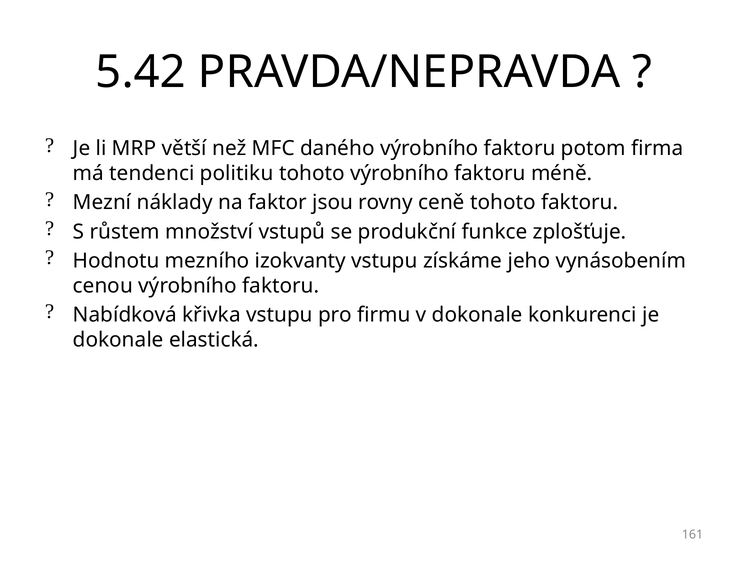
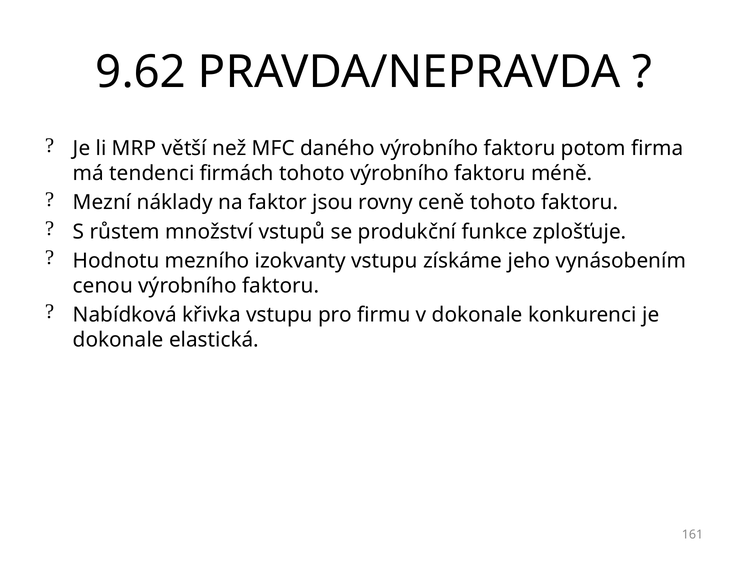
5.42: 5.42 -> 9.62
politiku: politiku -> firmách
